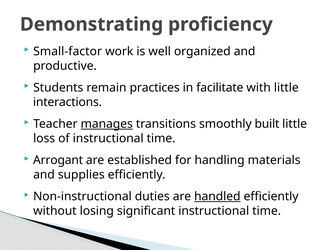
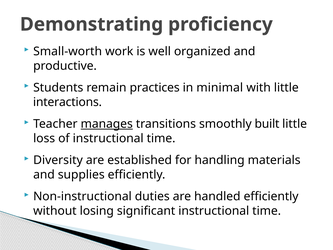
Small-factor: Small-factor -> Small-worth
facilitate: facilitate -> minimal
Arrogant: Arrogant -> Diversity
handled underline: present -> none
